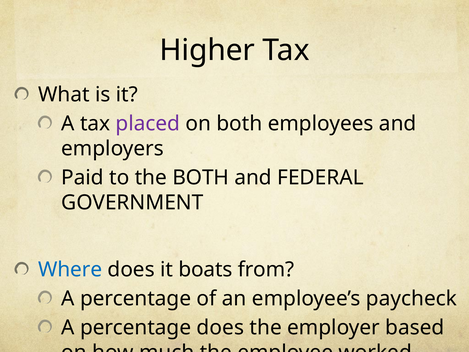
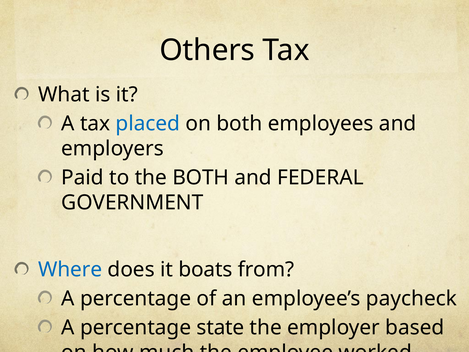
Higher: Higher -> Others
placed colour: purple -> blue
percentage does: does -> state
